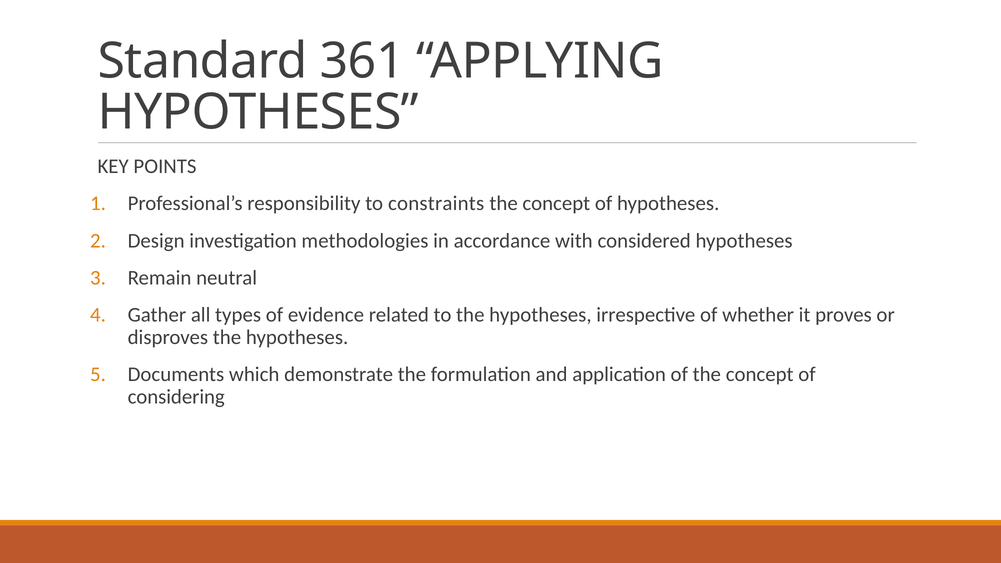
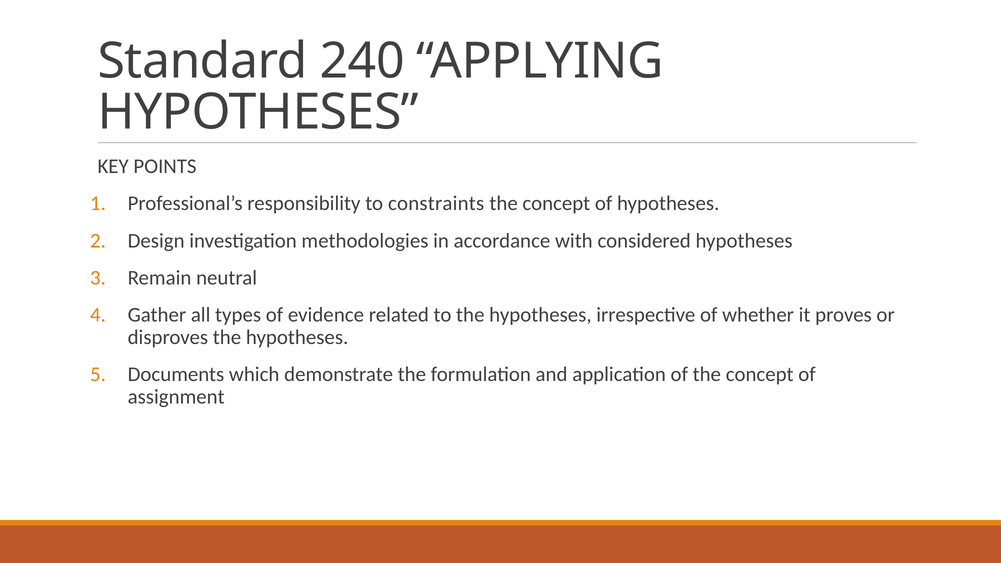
361: 361 -> 240
considering: considering -> assignment
